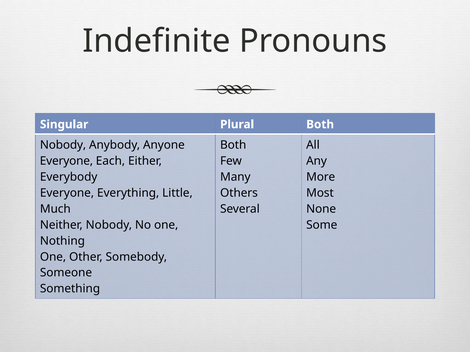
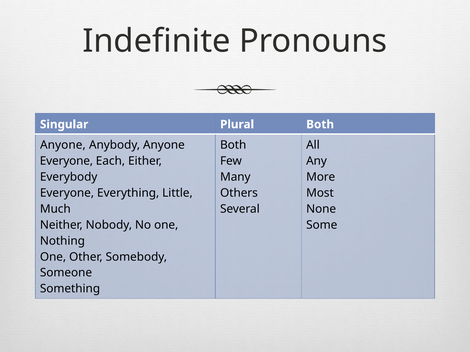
Nobody at (63, 145): Nobody -> Anyone
